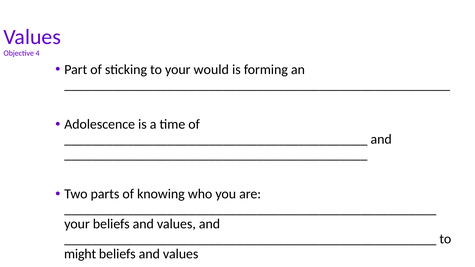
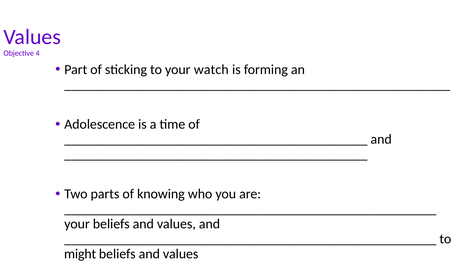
would: would -> watch
